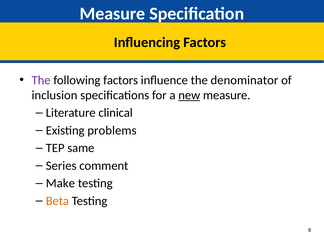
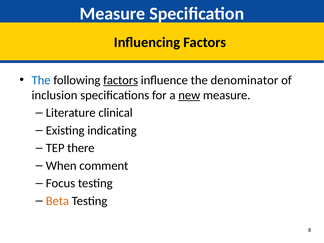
The at (41, 80) colour: purple -> blue
factors at (121, 80) underline: none -> present
problems: problems -> indicating
same: same -> there
Series: Series -> When
Make: Make -> Focus
